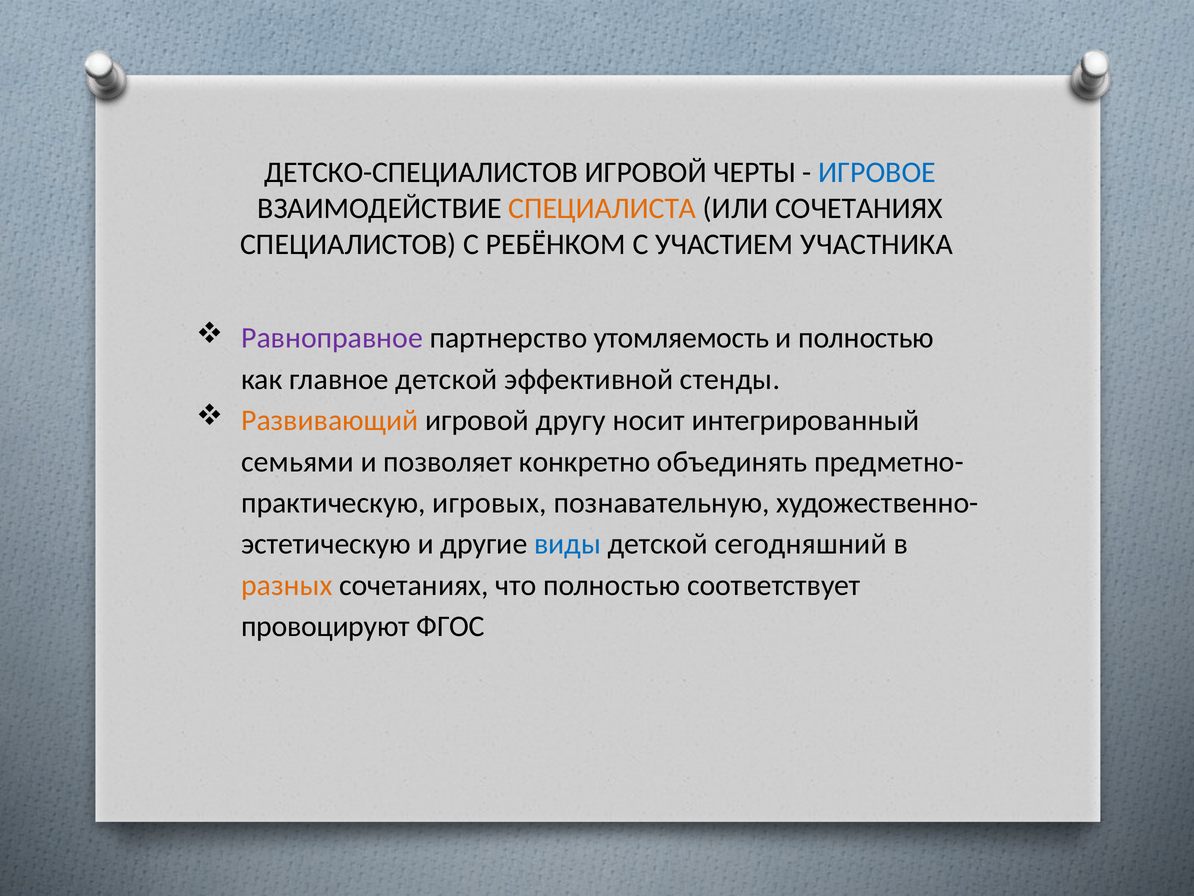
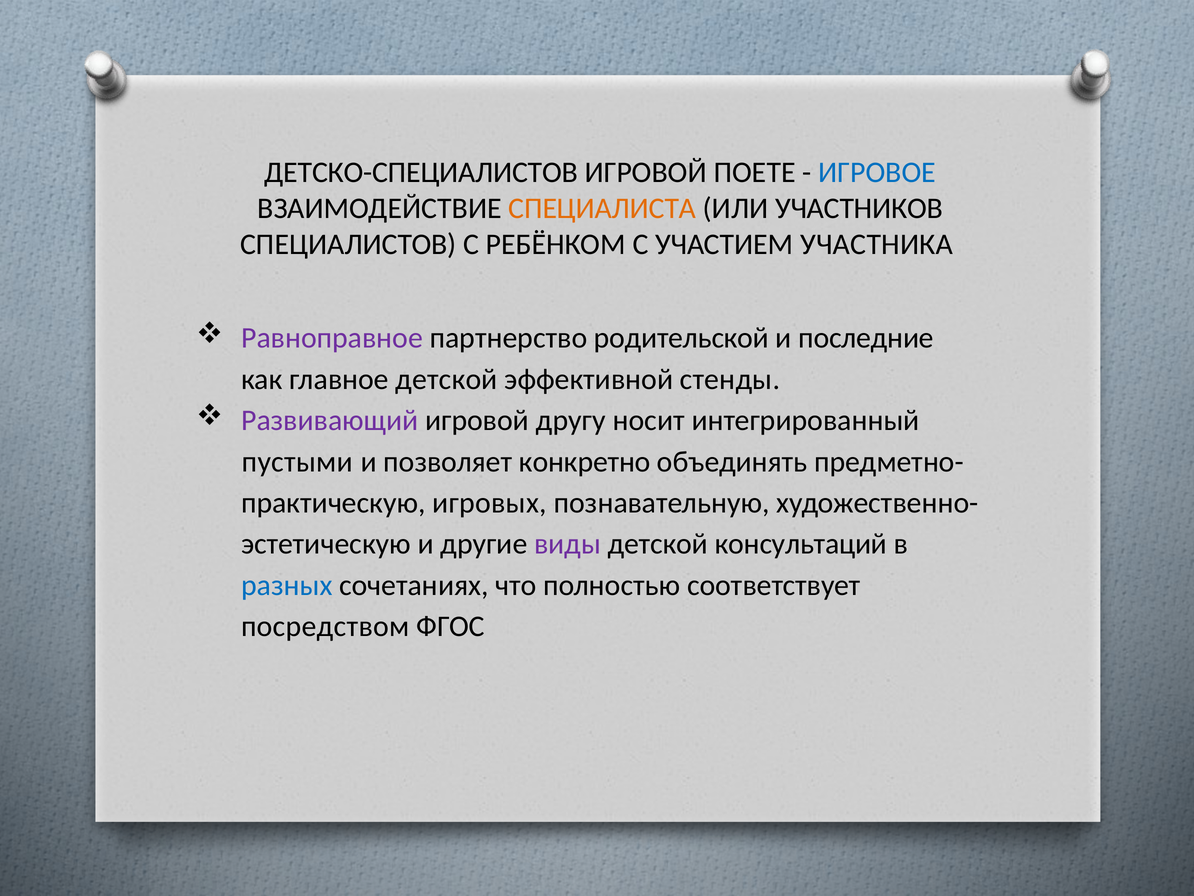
ЧЕРТЫ: ЧЕРТЫ -> ПОЕТЕ
ИЛИ СОЧЕТАНИЯХ: СОЧЕТАНИЯХ -> УЧАСТНИКОВ
утомляемость: утомляемость -> родительской
и полностью: полностью -> последние
Развивающий colour: orange -> purple
семьями: семьями -> пустыми
виды colour: blue -> purple
сегодняшний: сегодняшний -> консультаций
разных colour: orange -> blue
провоцируют: провоцируют -> посредством
